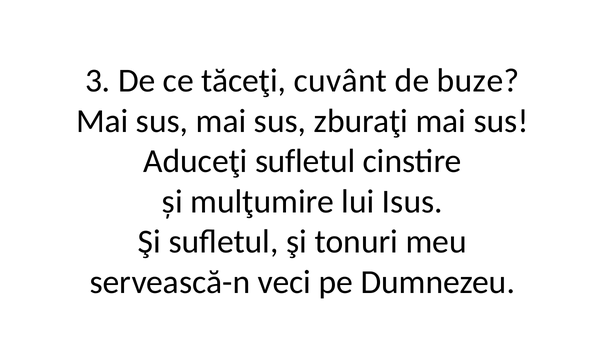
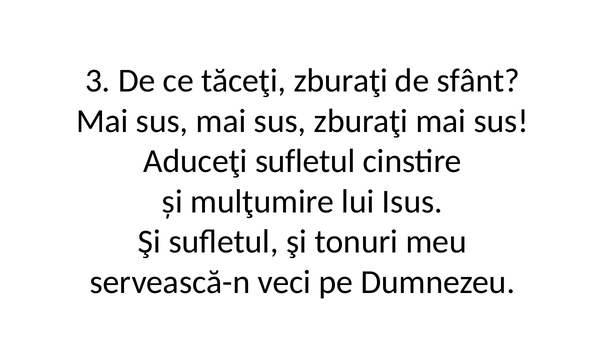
tăceţi cuvânt: cuvânt -> zburaţi
buze: buze -> sfânt
